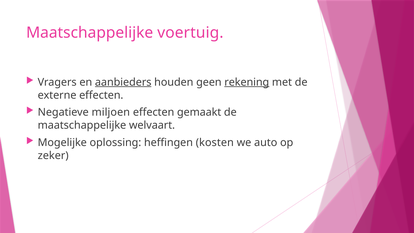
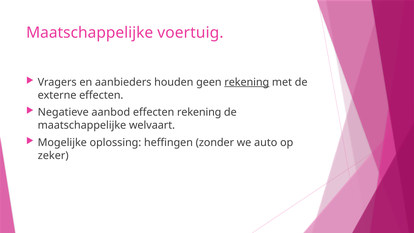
aanbieders underline: present -> none
miljoen: miljoen -> aanbod
effecten gemaakt: gemaakt -> rekening
kosten: kosten -> zonder
